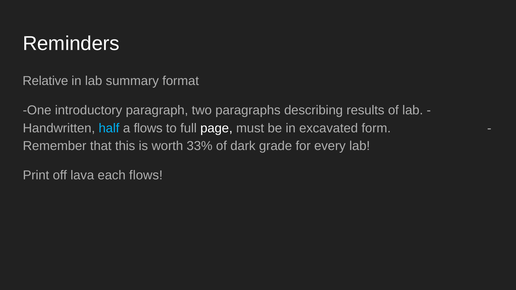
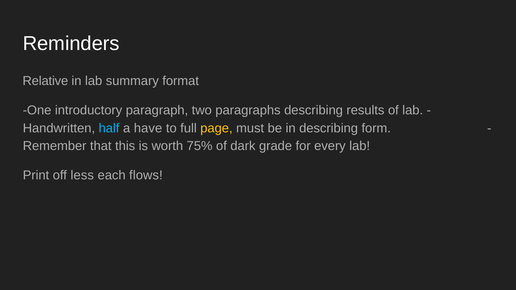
a flows: flows -> have
page colour: white -> yellow
in excavated: excavated -> describing
33%: 33% -> 75%
lava: lava -> less
